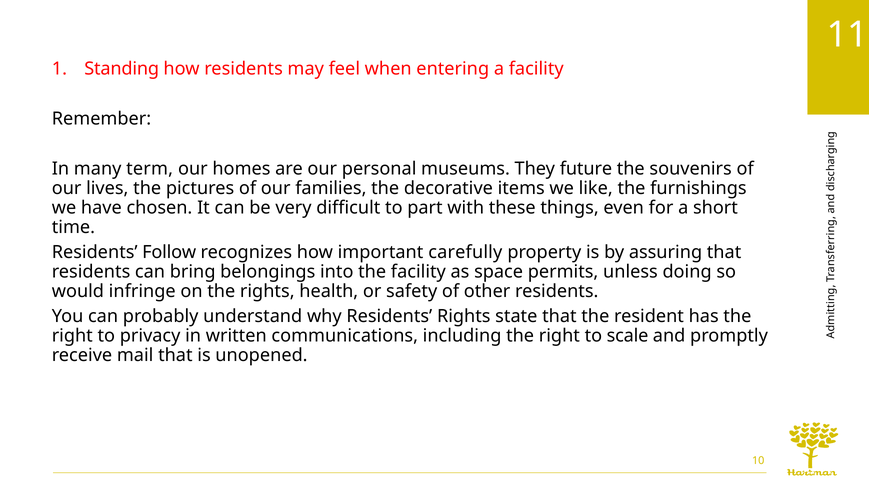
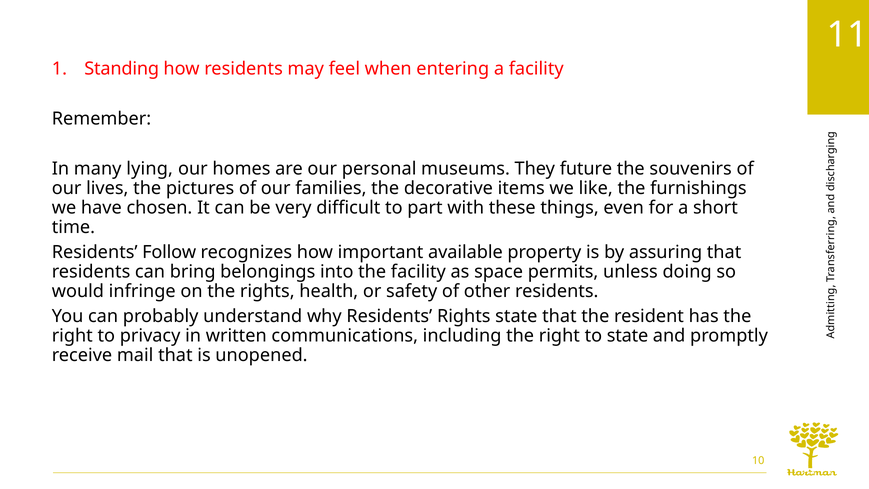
term: term -> lying
carefully: carefully -> available
to scale: scale -> state
